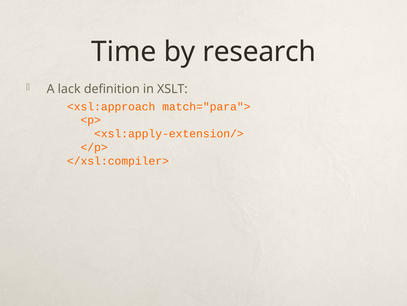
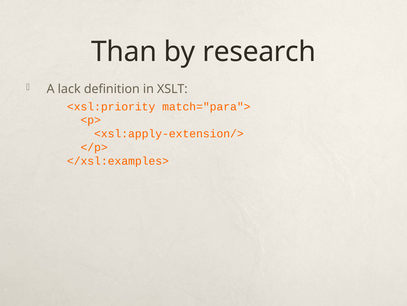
Time: Time -> Than
<xsl:approach: <xsl:approach -> <xsl:priority
</xsl:compiler>: </xsl:compiler> -> </xsl:examples>
